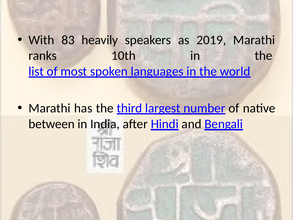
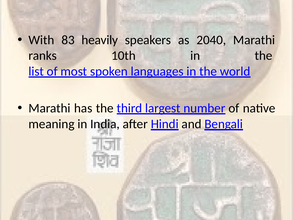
2019: 2019 -> 2040
between: between -> meaning
